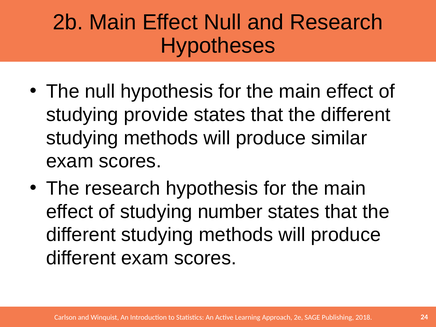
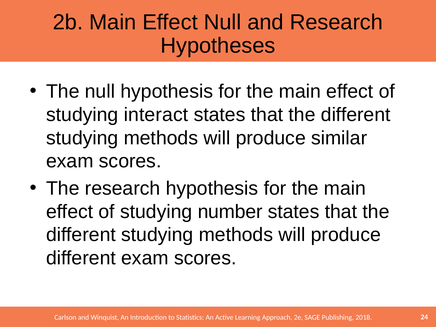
provide: provide -> interact
